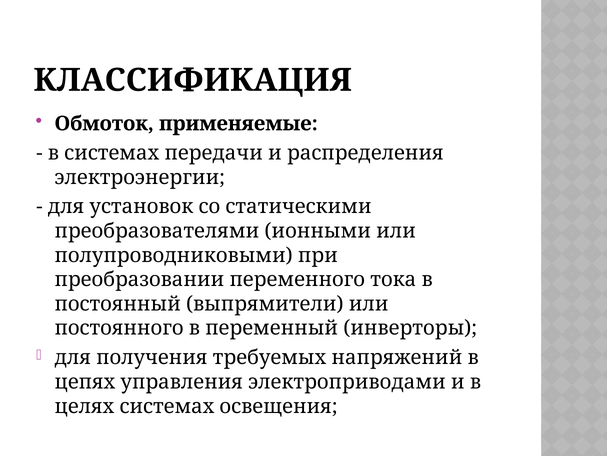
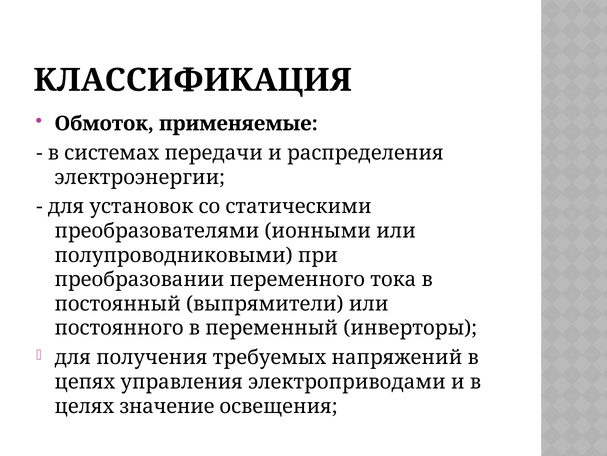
целях системах: системах -> значение
